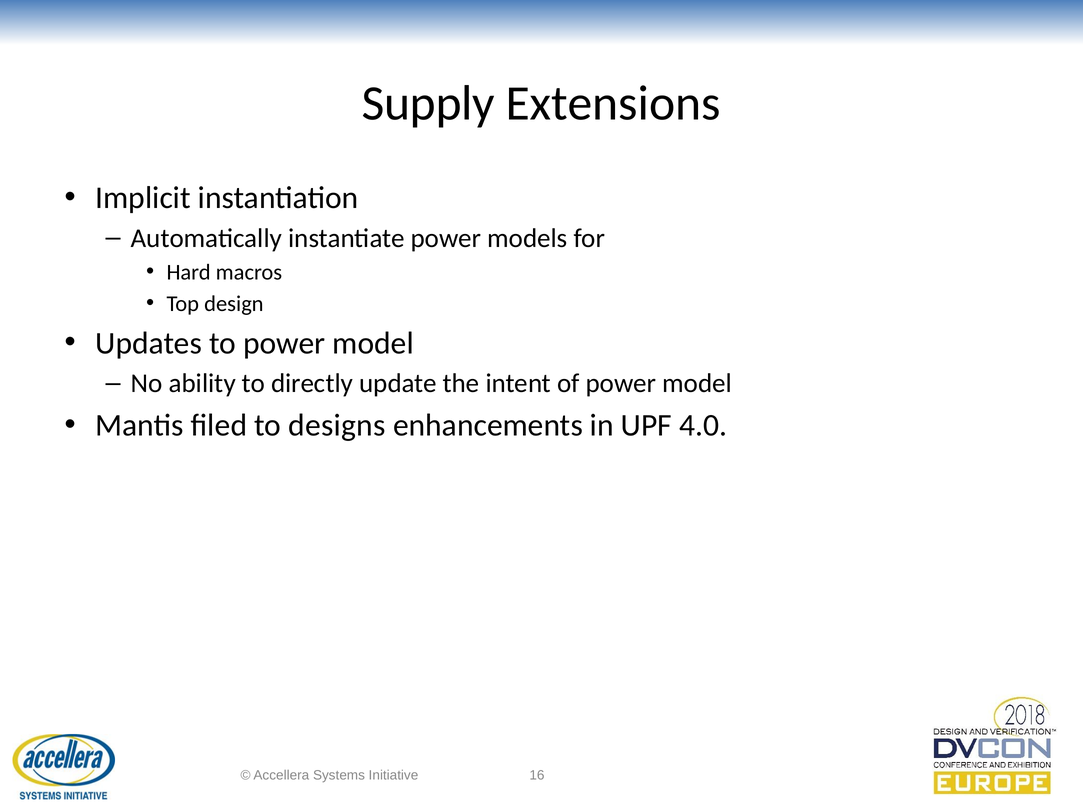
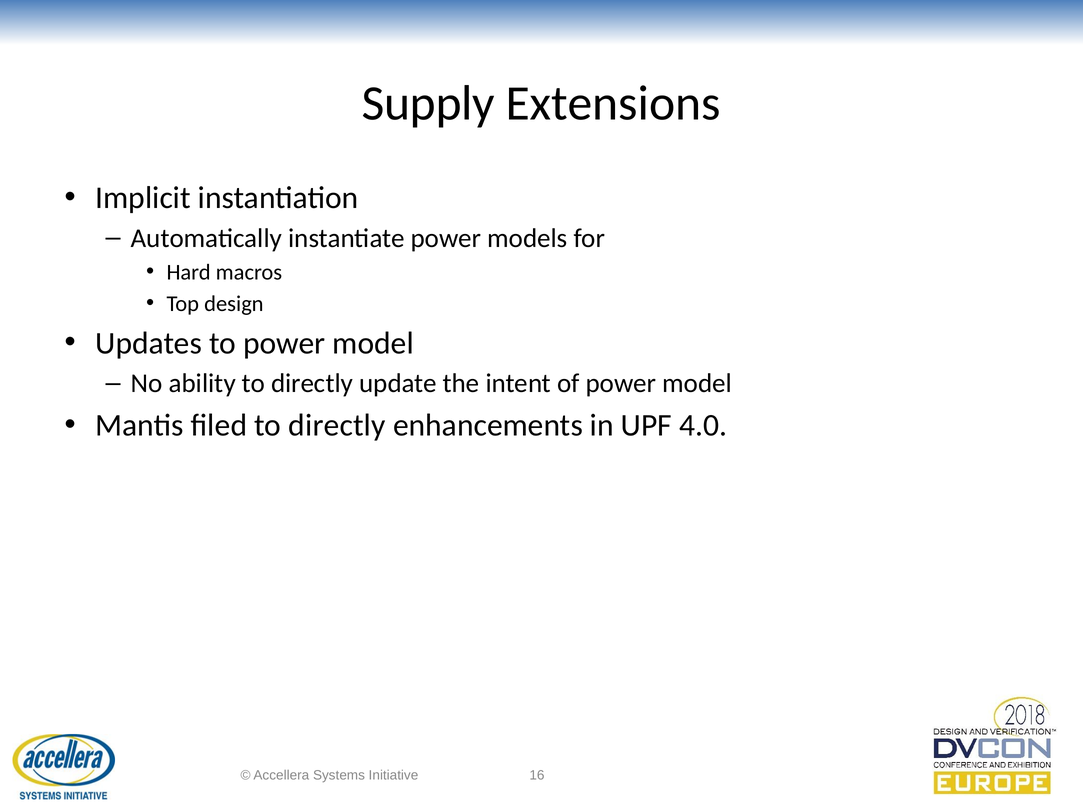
filed to designs: designs -> directly
